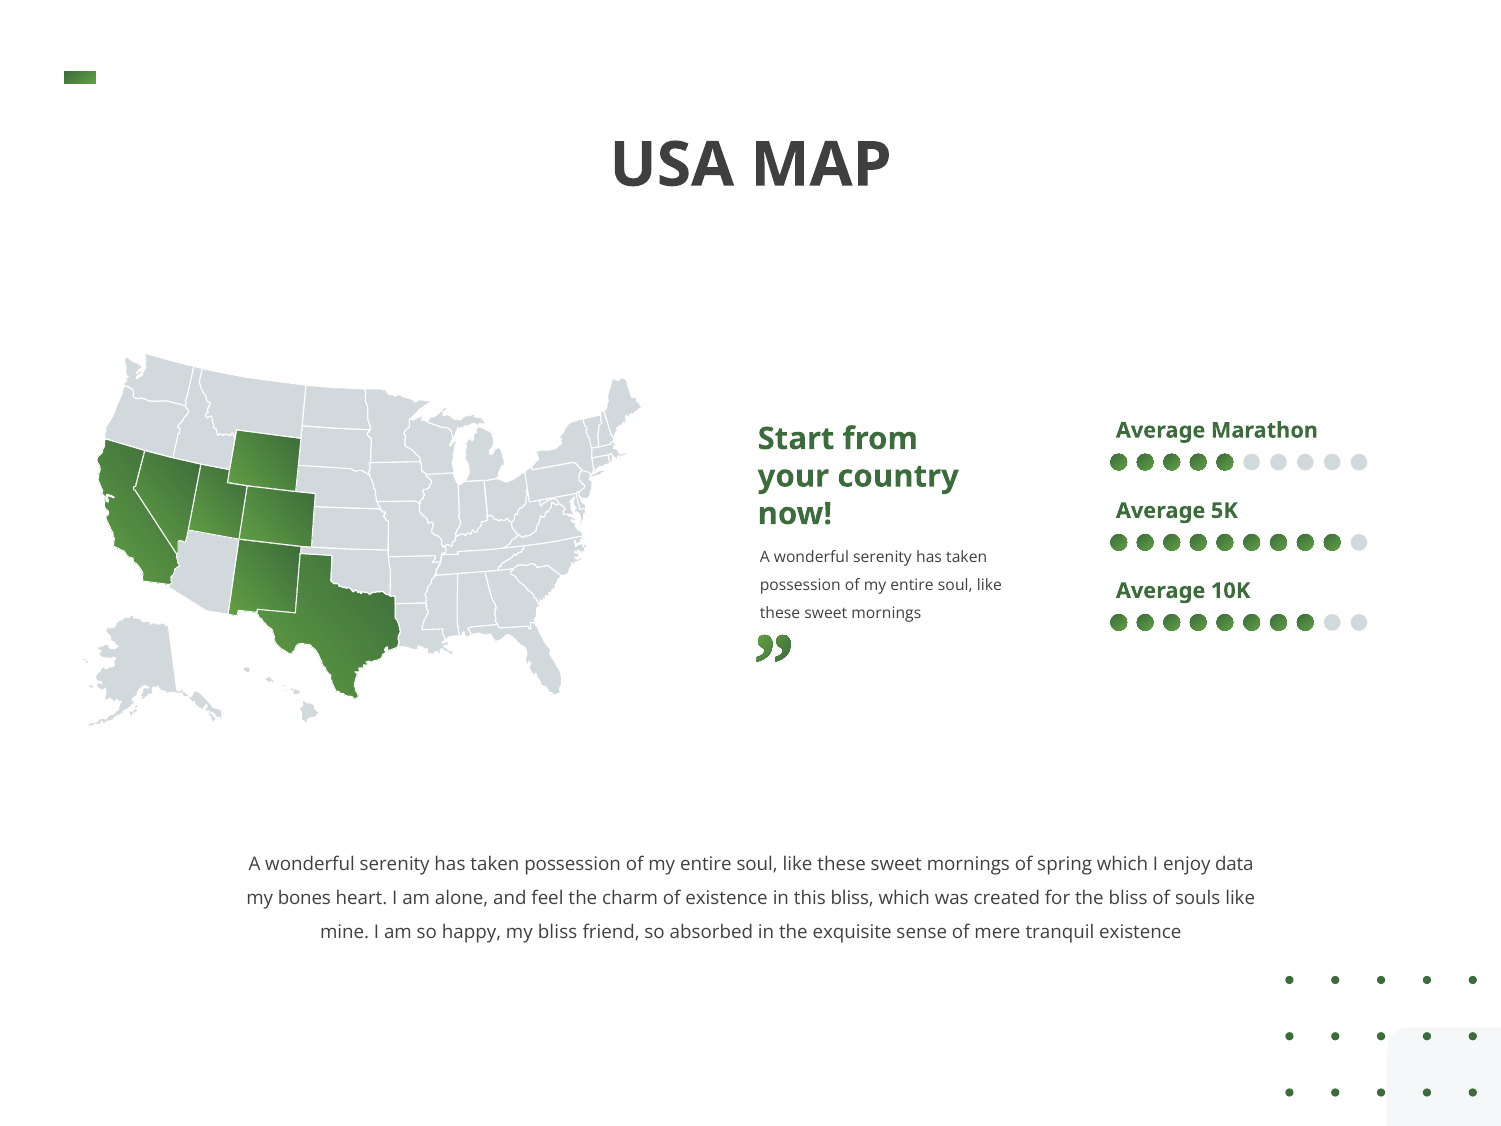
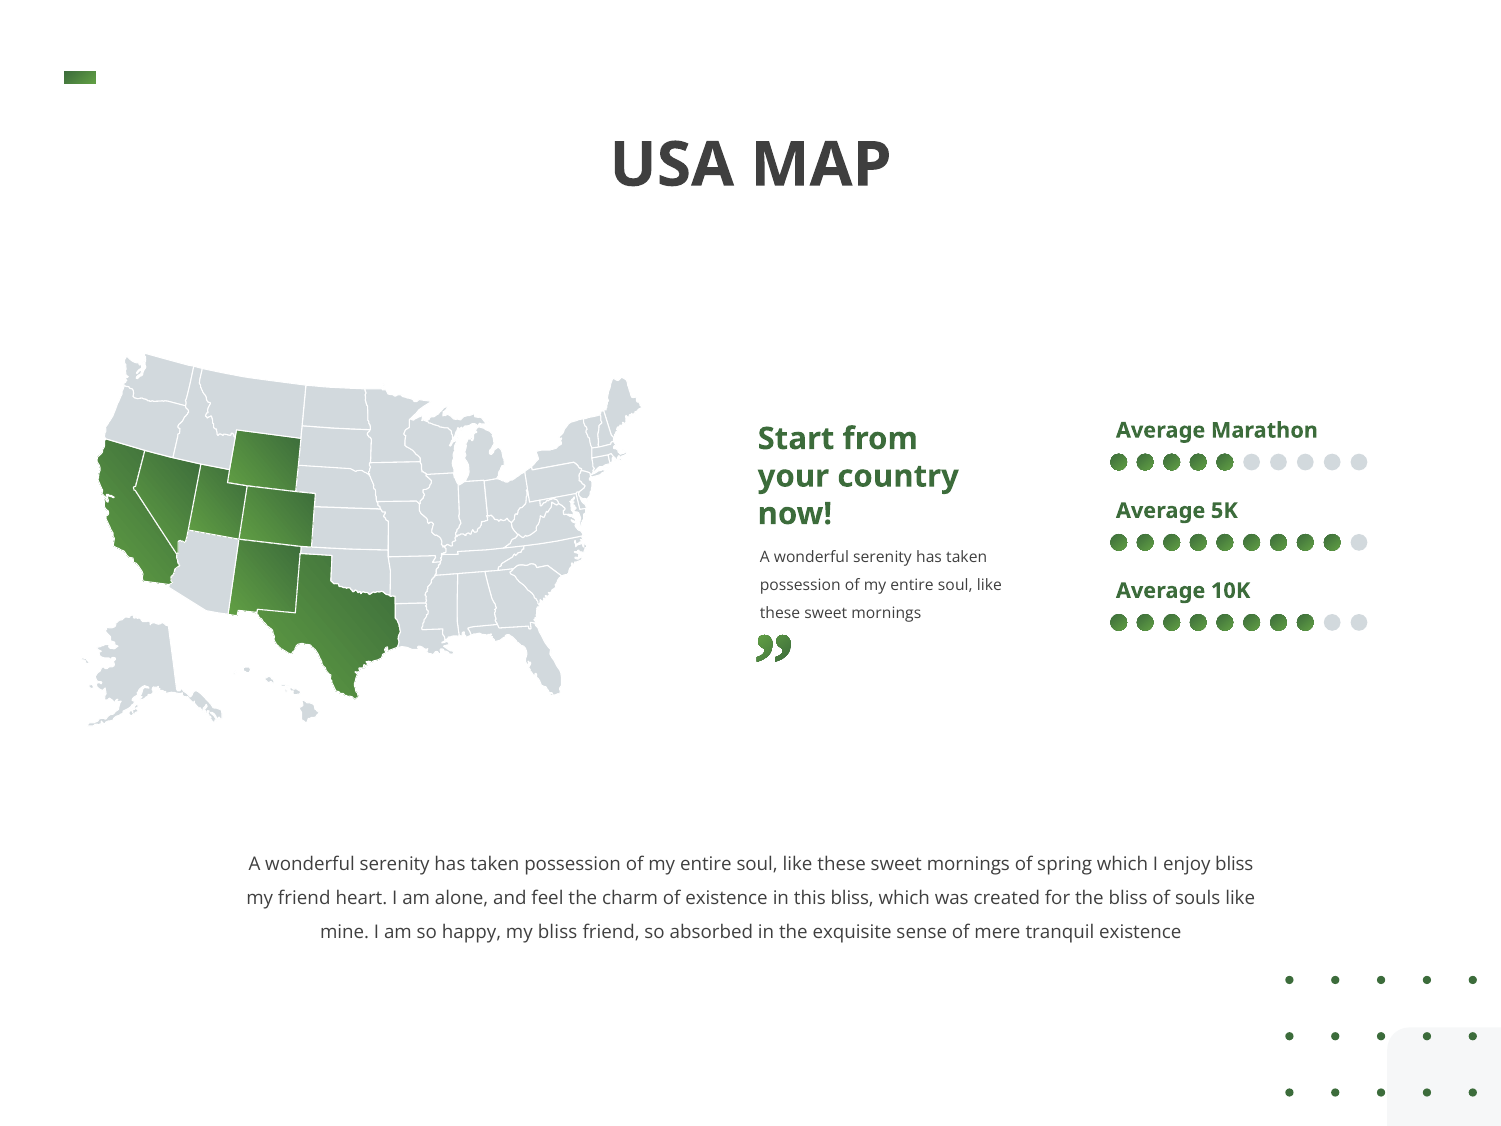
enjoy data: data -> bliss
my bones: bones -> friend
